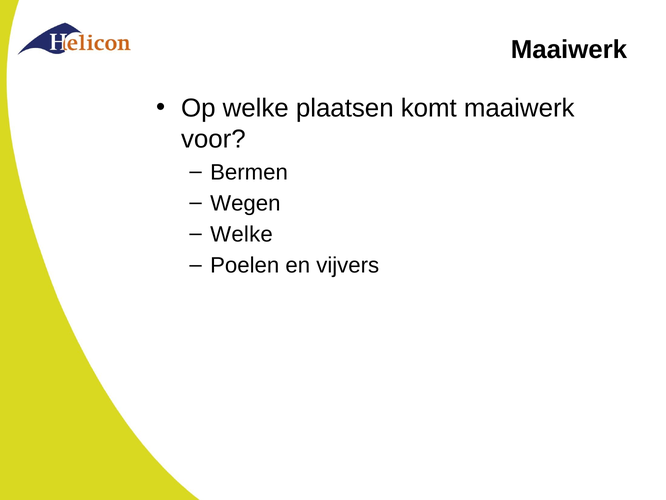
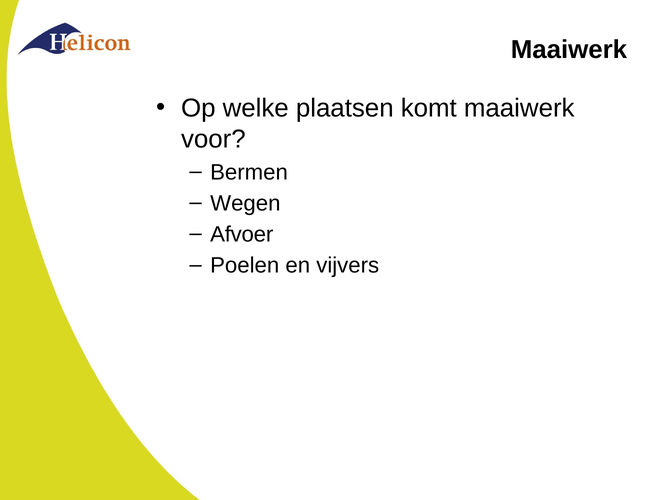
Welke at (242, 234): Welke -> Afvoer
